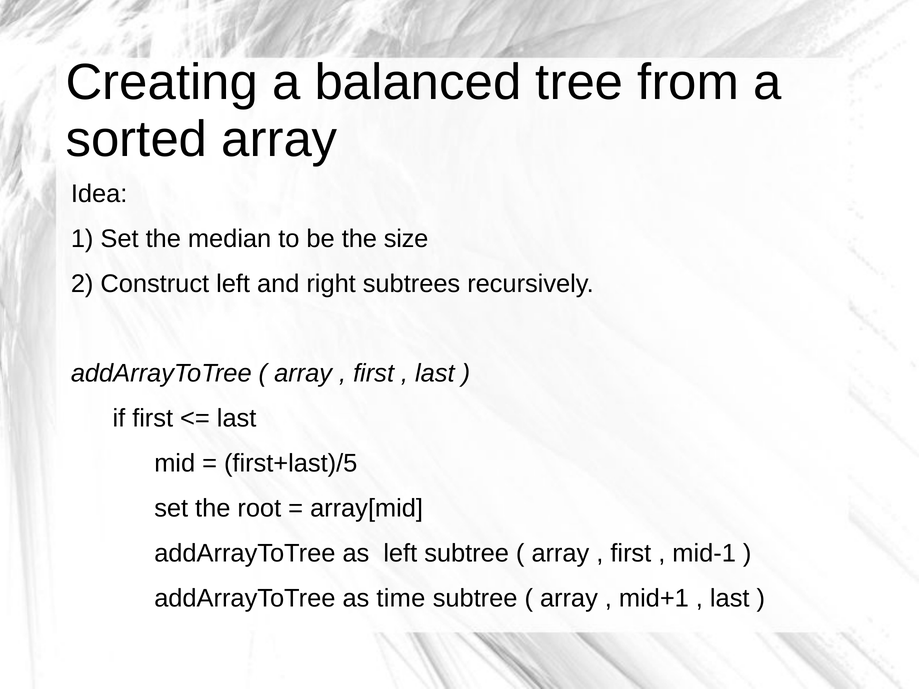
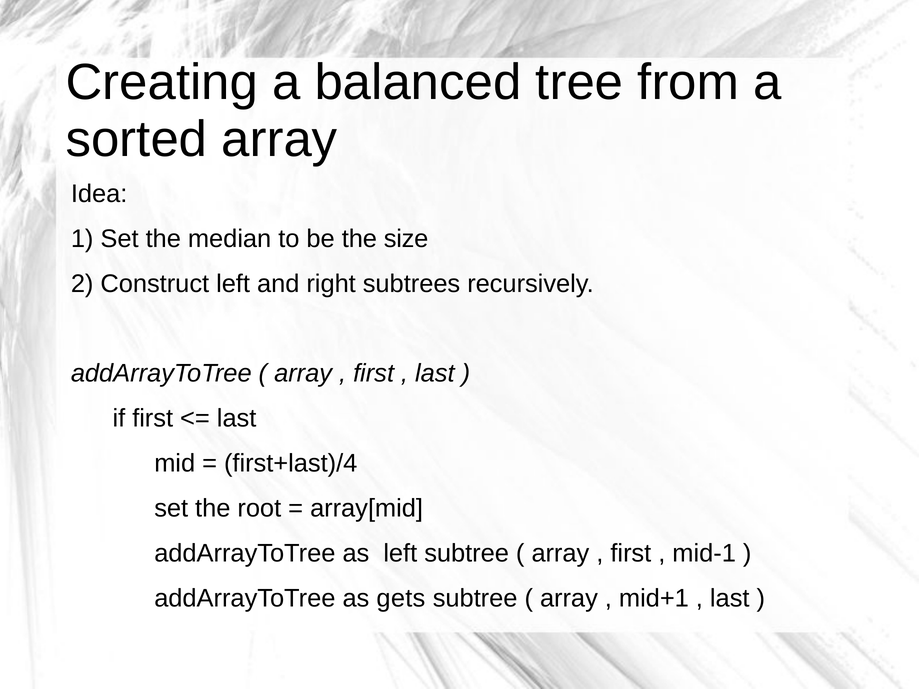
first+last)/5: first+last)/5 -> first+last)/4
time: time -> gets
